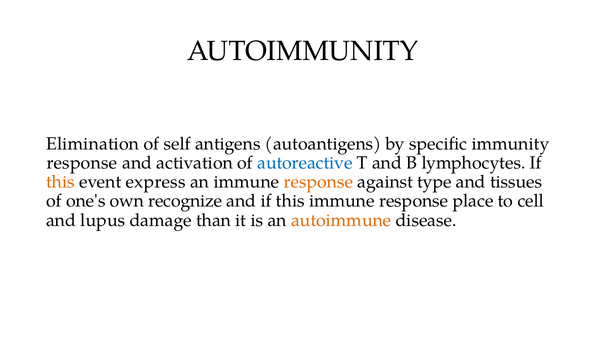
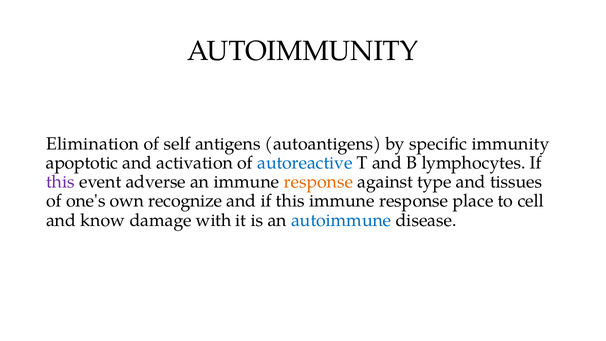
response at (82, 163): response -> apoptotic
this at (61, 182) colour: orange -> purple
express: express -> adverse
lupus: lupus -> know
than: than -> with
autoimmune colour: orange -> blue
